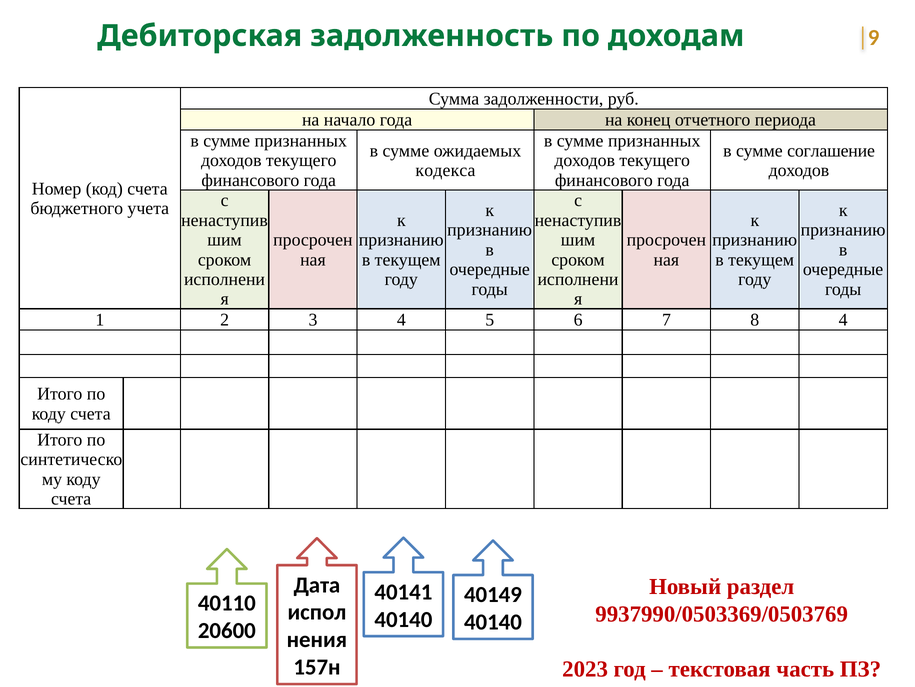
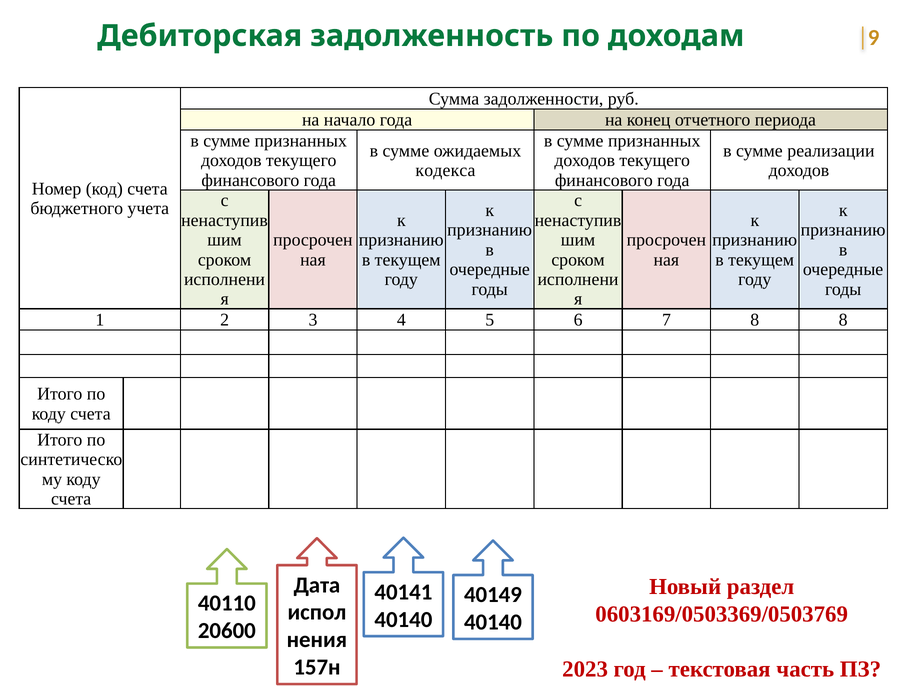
соглашение: соглашение -> реализации
8 4: 4 -> 8
9937990/0503369/0503769: 9937990/0503369/0503769 -> 0603169/0503369/0503769
